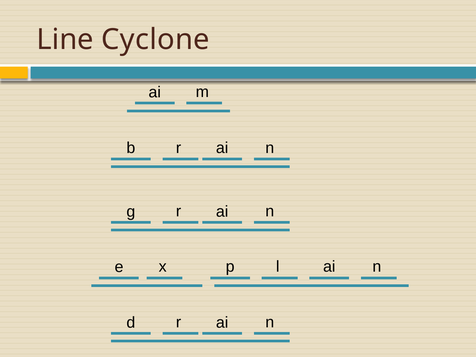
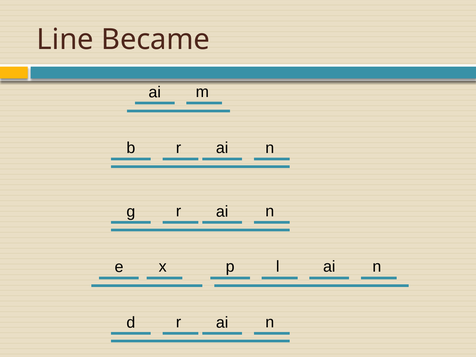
Cyclone: Cyclone -> Became
